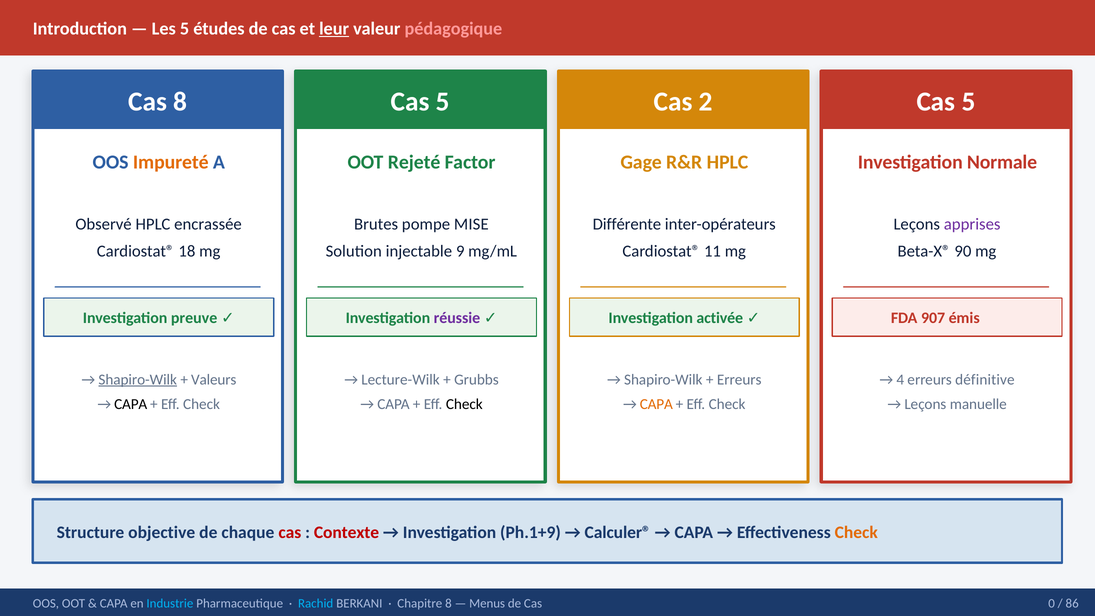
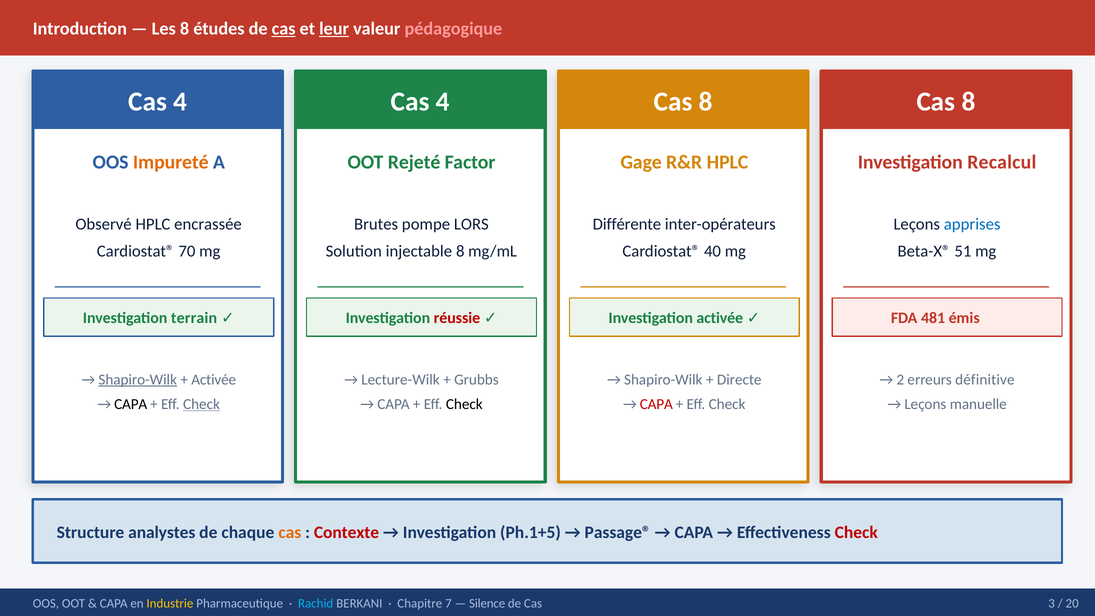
Les 5: 5 -> 8
cas at (284, 29) underline: none -> present
8 at (180, 102): 8 -> 4
5 at (443, 102): 5 -> 4
2 at (706, 102): 2 -> 8
5 at (968, 102): 5 -> 8
Normale: Normale -> Recalcul
MISE: MISE -> LORS
apprises colour: purple -> blue
18: 18 -> 70
injectable 9: 9 -> 8
11: 11 -> 40
90: 90 -> 51
preuve: preuve -> terrain
réussie colour: purple -> red
907: 907 -> 481
Valeurs at (214, 380): Valeurs -> Activée
Erreurs at (739, 380): Erreurs -> Directe
4: 4 -> 2
Check at (202, 404) underline: none -> present
CAPA at (656, 404) colour: orange -> red
objective: objective -> analystes
cas at (290, 532) colour: red -> orange
Ph.1+9: Ph.1+9 -> Ph.1+5
Calculer®: Calculer® -> Passage®
Check at (856, 532) colour: orange -> red
Industrie colour: light blue -> yellow
Chapitre 8: 8 -> 7
Menus: Menus -> Silence
0: 0 -> 3
86: 86 -> 20
